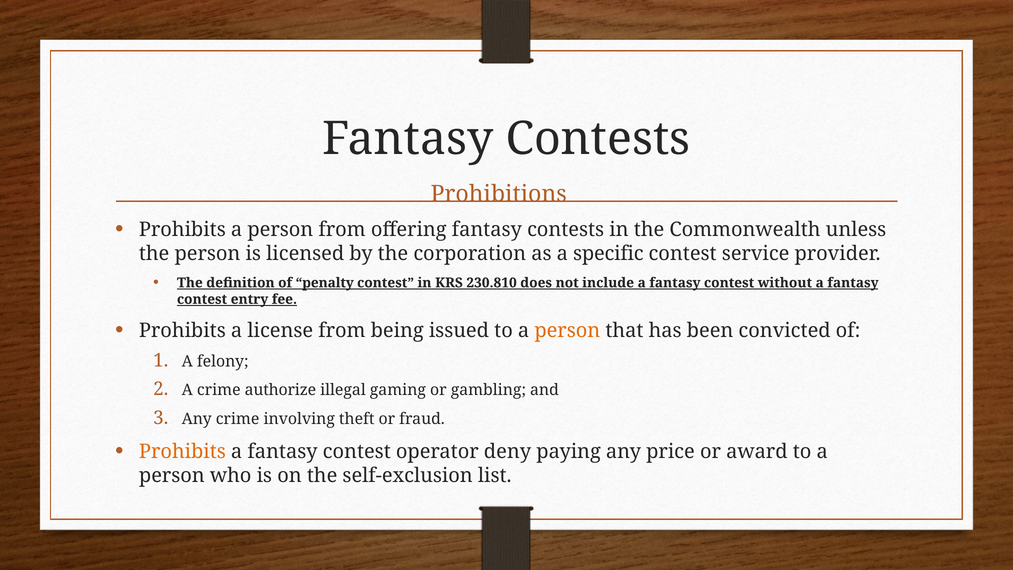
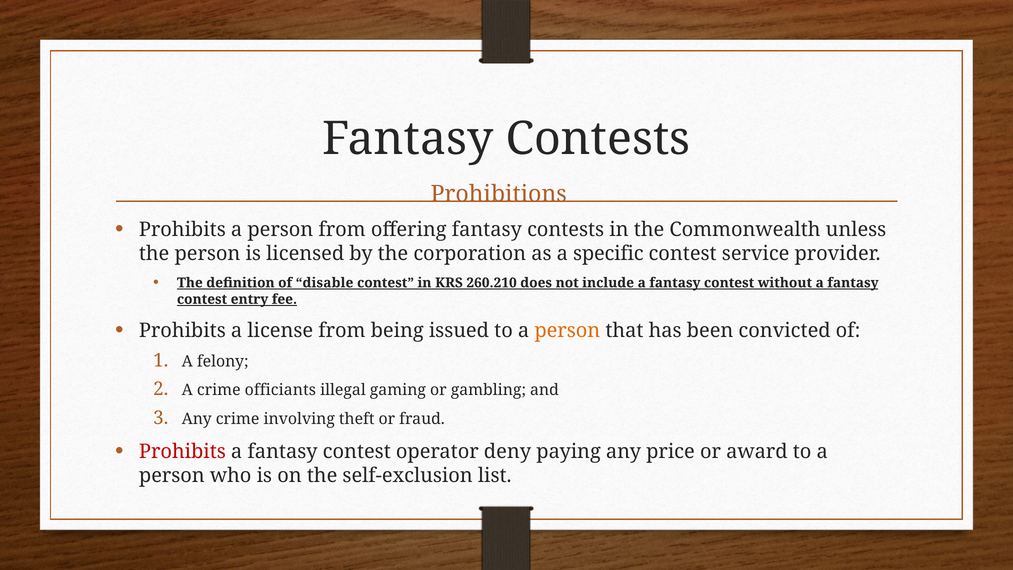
penalty: penalty -> disable
230.810: 230.810 -> 260.210
authorize: authorize -> officiants
Prohibits at (182, 451) colour: orange -> red
